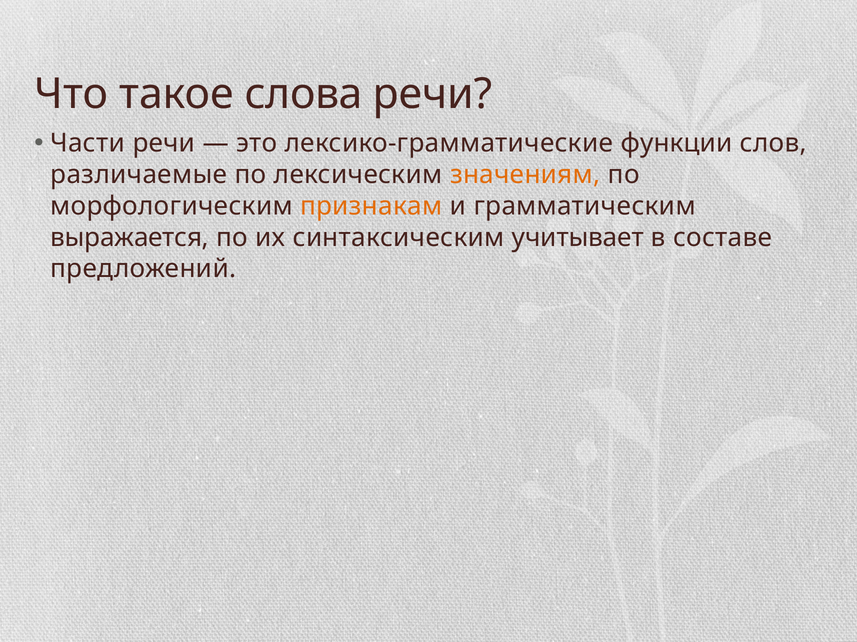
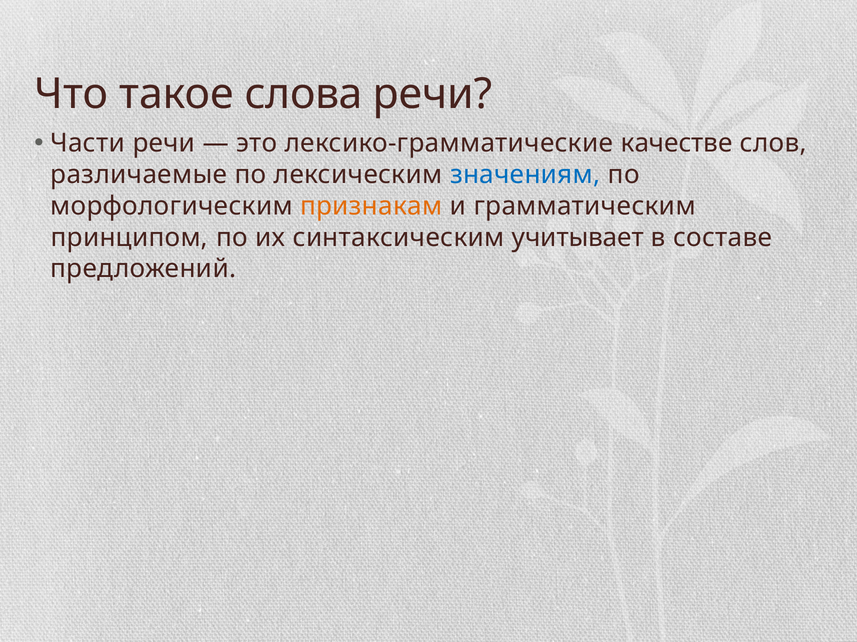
функции: функции -> качестве
значениям colour: orange -> blue
выражается: выражается -> принципом
